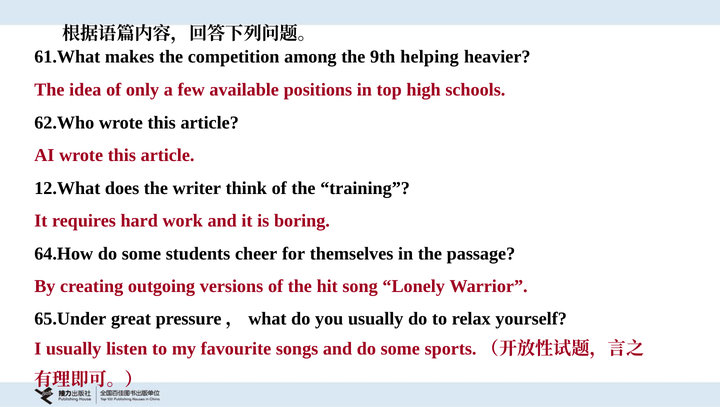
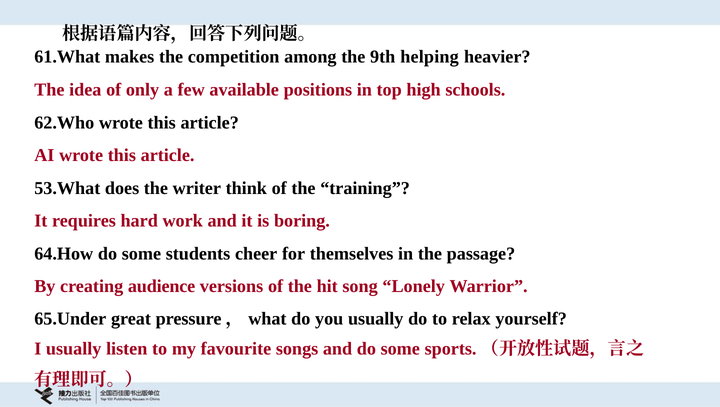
12.What: 12.What -> 53.What
outgoing: outgoing -> audience
